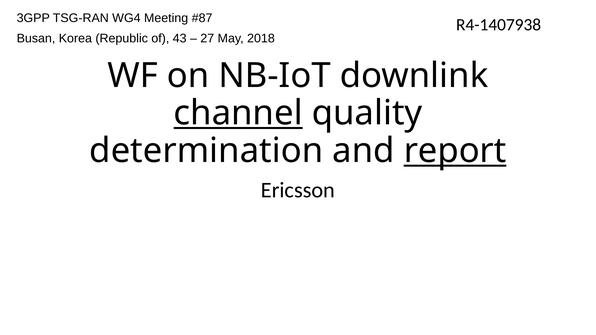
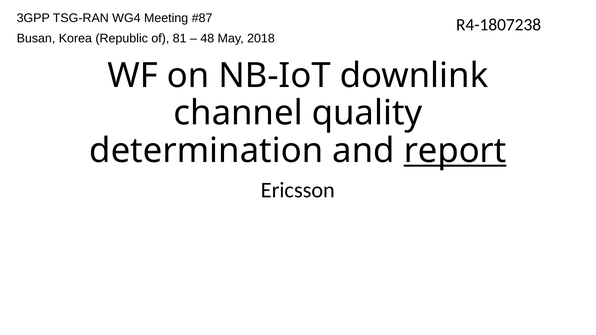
R4-1407938: R4-1407938 -> R4-1807238
43: 43 -> 81
27: 27 -> 48
channel underline: present -> none
